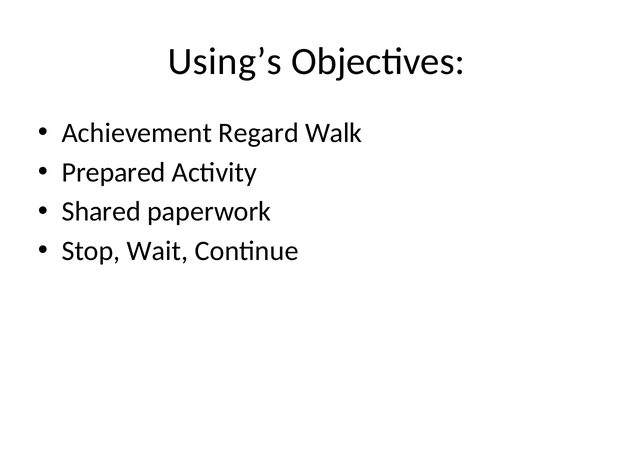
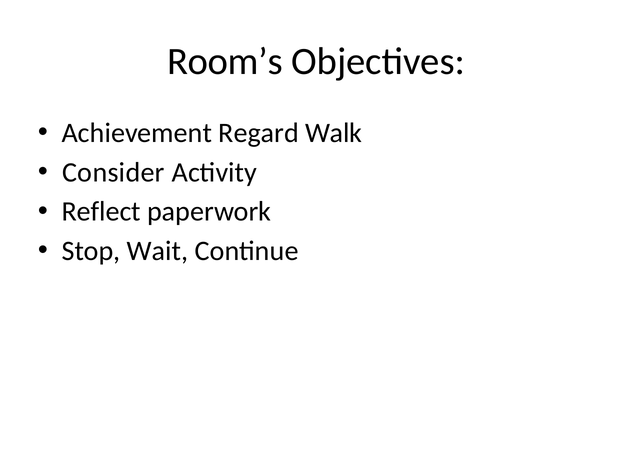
Using’s: Using’s -> Room’s
Prepared: Prepared -> Consider
Shared: Shared -> Reflect
